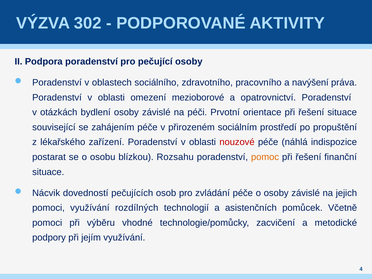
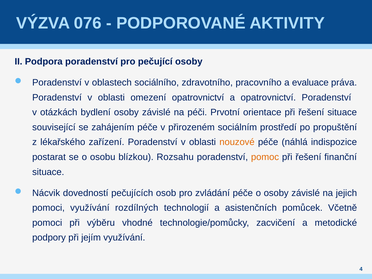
302: 302 -> 076
navýšení: navýšení -> evaluace
omezení mezioborové: mezioborové -> opatrovnictví
nouzové colour: red -> orange
